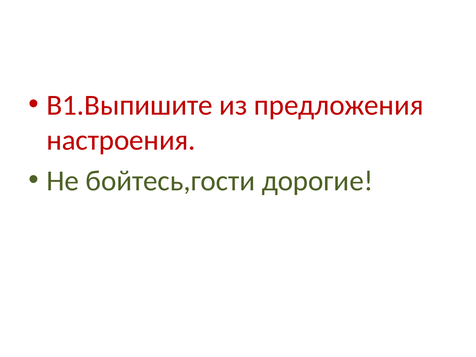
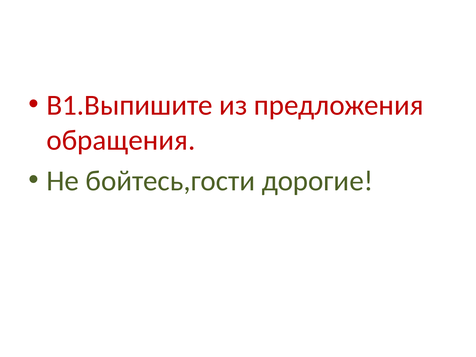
настроения: настроения -> обращения
